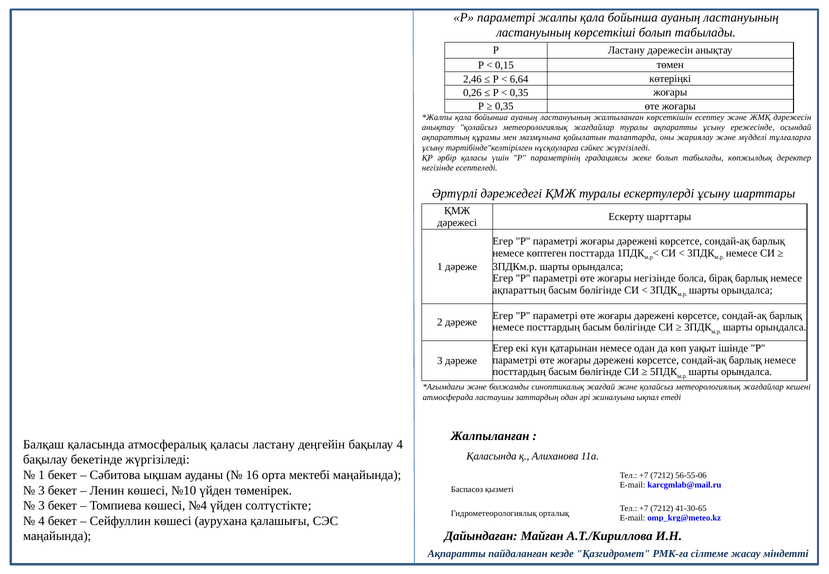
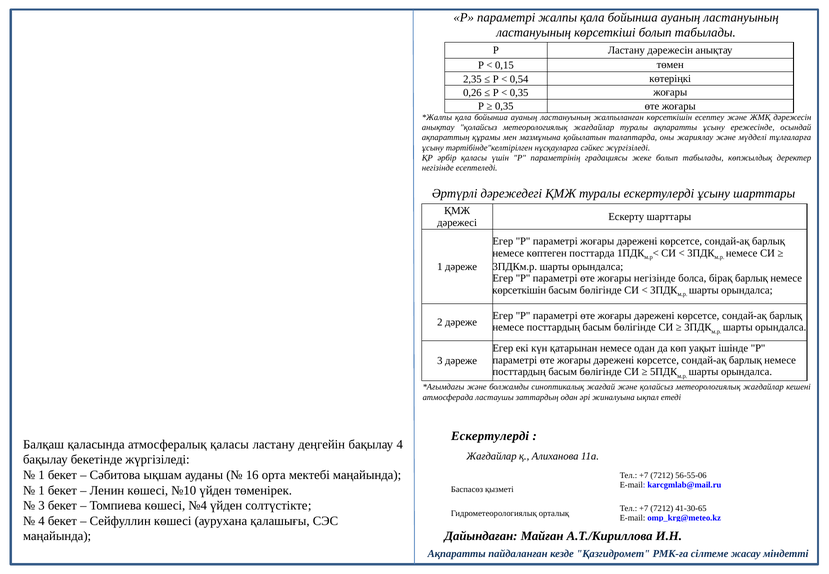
2,46: 2,46 -> 2,35
6,64: 6,64 -> 0,54
ақпараттың at (519, 290): ақпараттың -> көрсеткішін
Жалпыланған at (490, 436): Жалпыланған -> Ескертулерді
Қаласында at (492, 456): Қаласында -> Жағдайлар
3 at (42, 490): 3 -> 1
